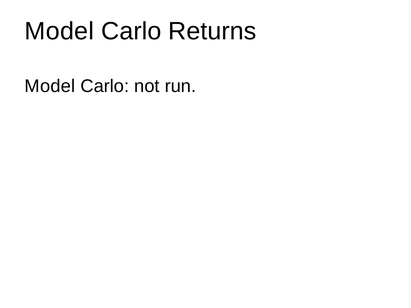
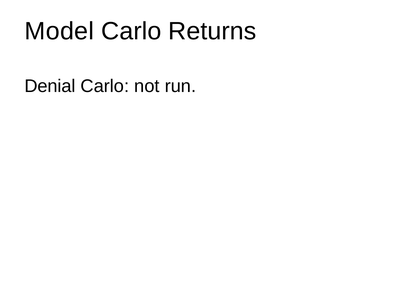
Model at (50, 86): Model -> Denial
